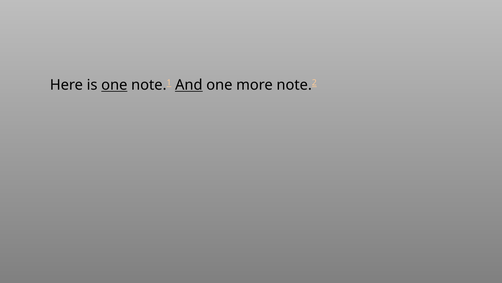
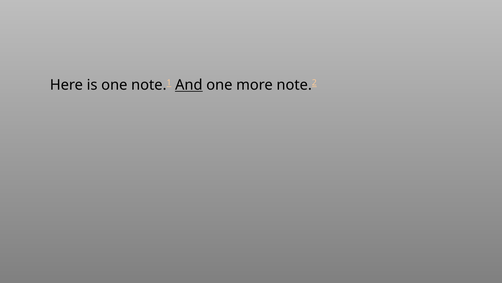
one at (114, 85) underline: present -> none
